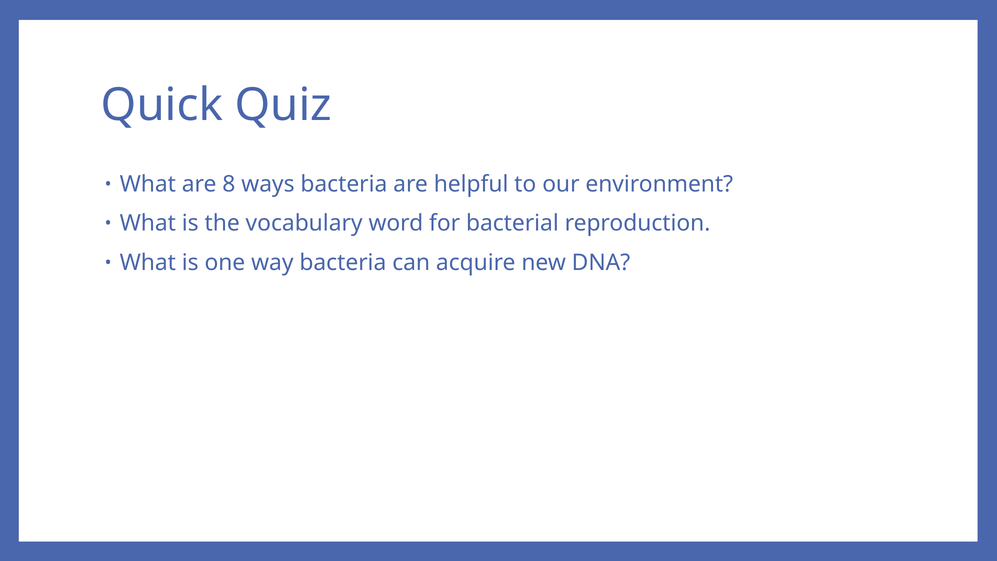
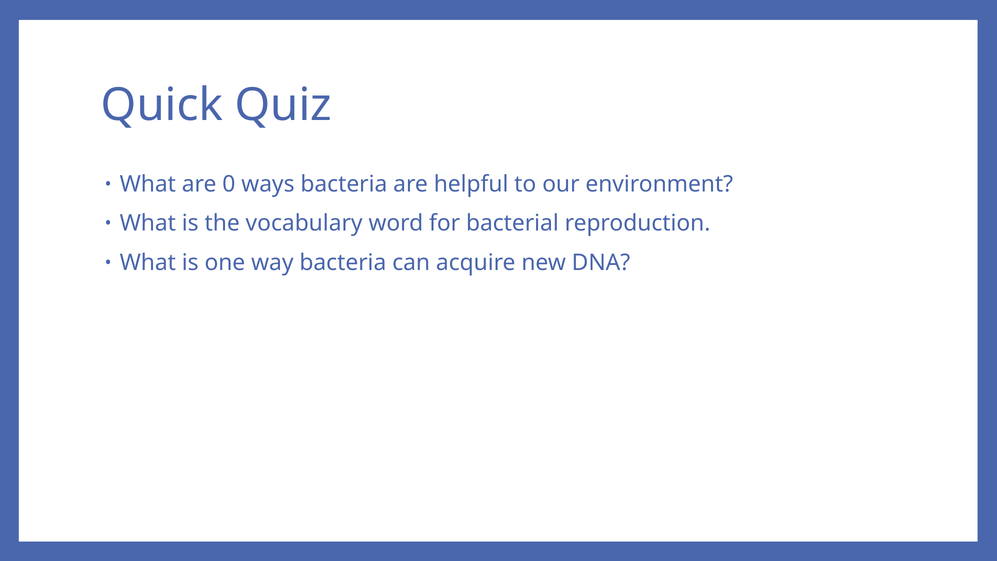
8: 8 -> 0
